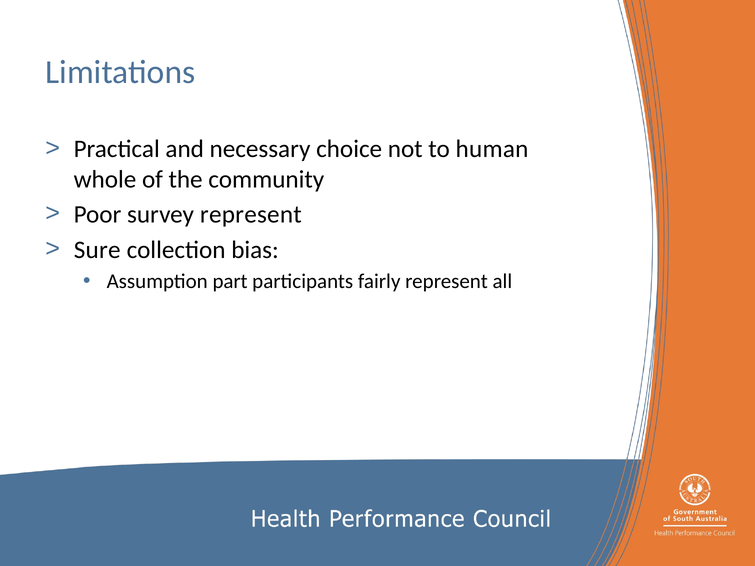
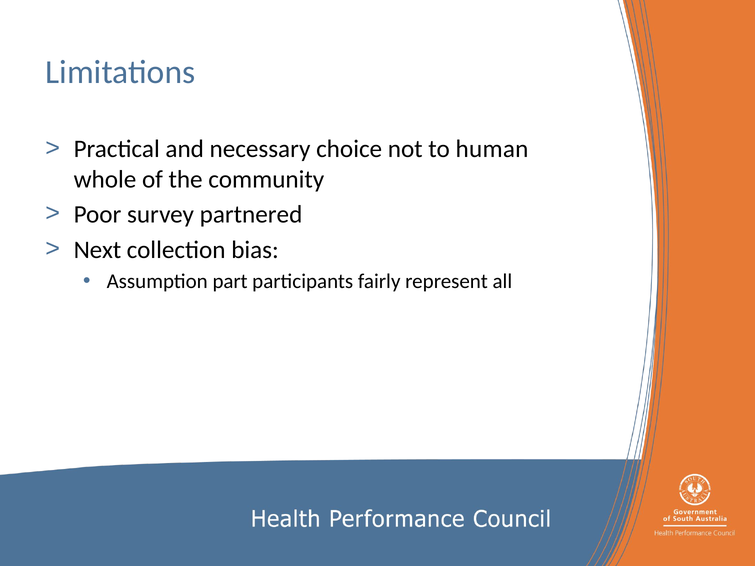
survey represent: represent -> partnered
Sure: Sure -> Next
